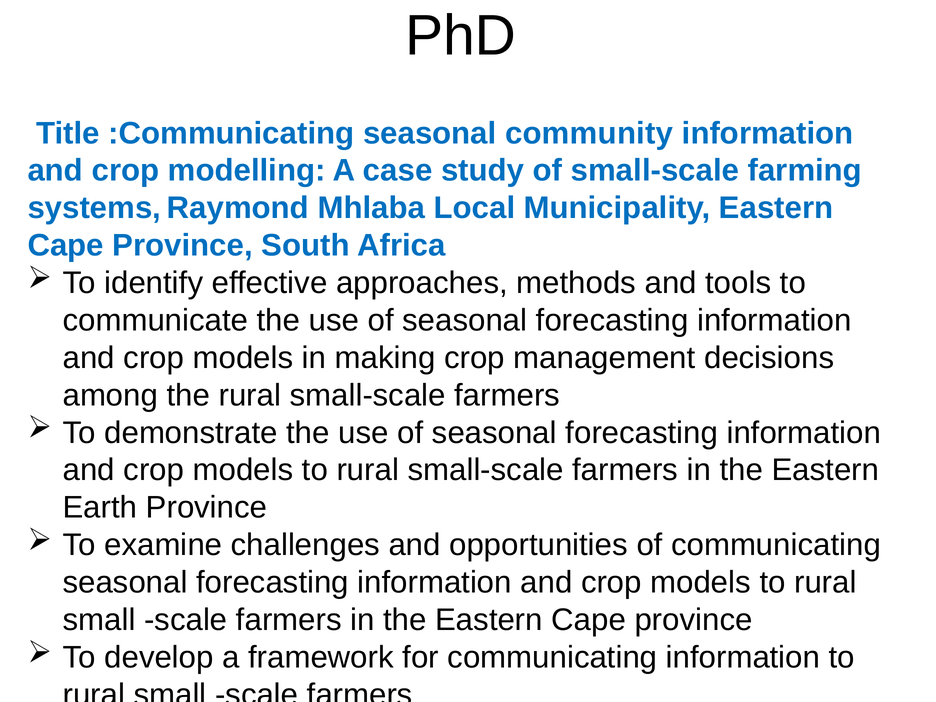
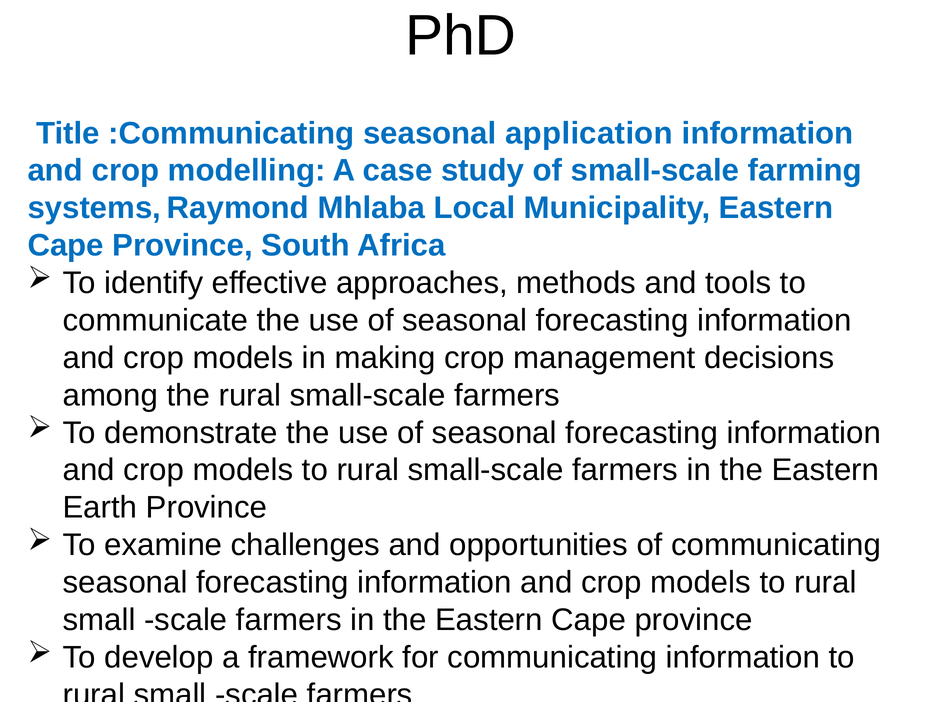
community: community -> application
